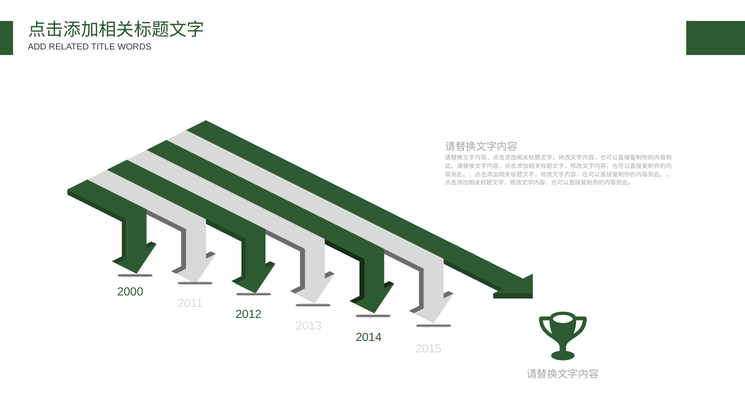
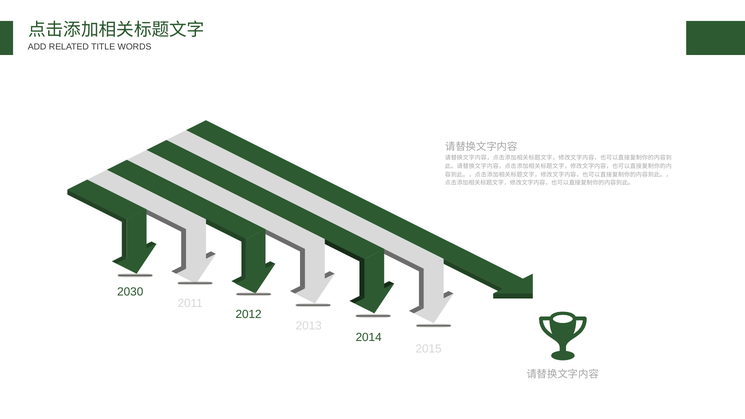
2000: 2000 -> 2030
